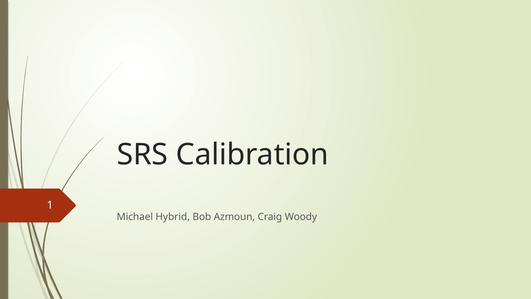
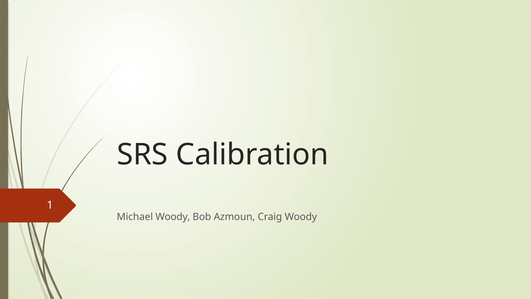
Michael Hybrid: Hybrid -> Woody
